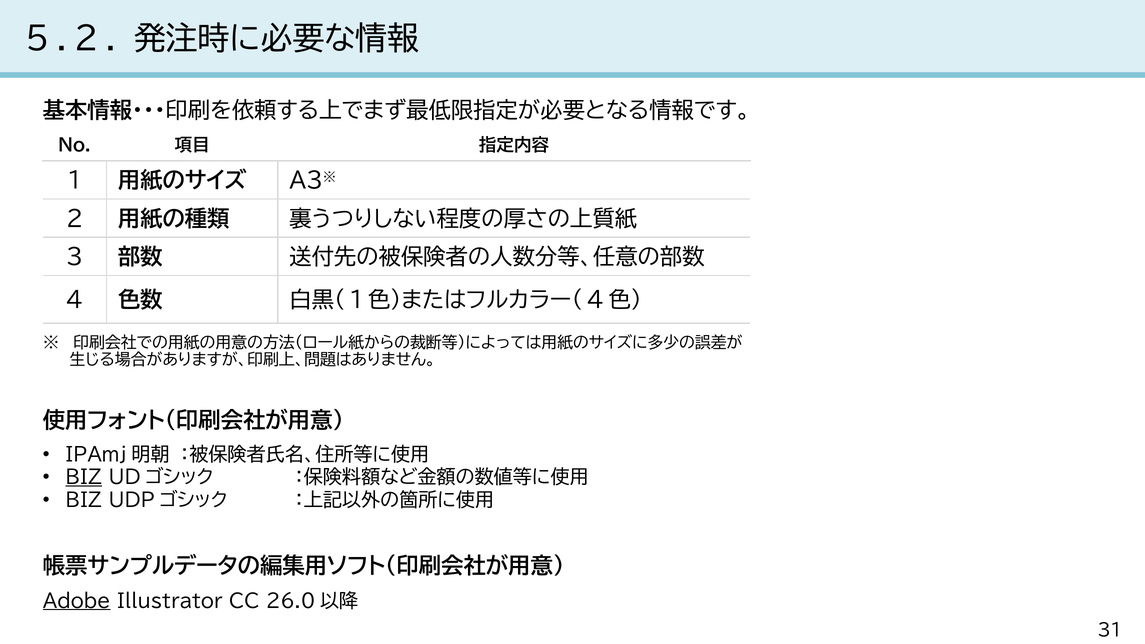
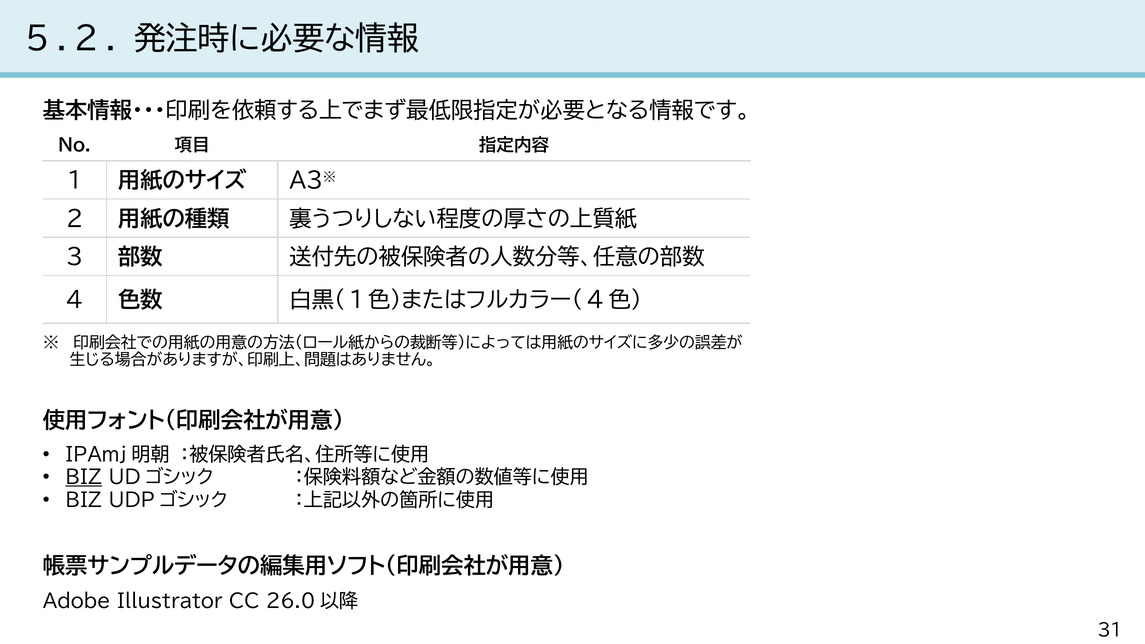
Adobe underline: present -> none
